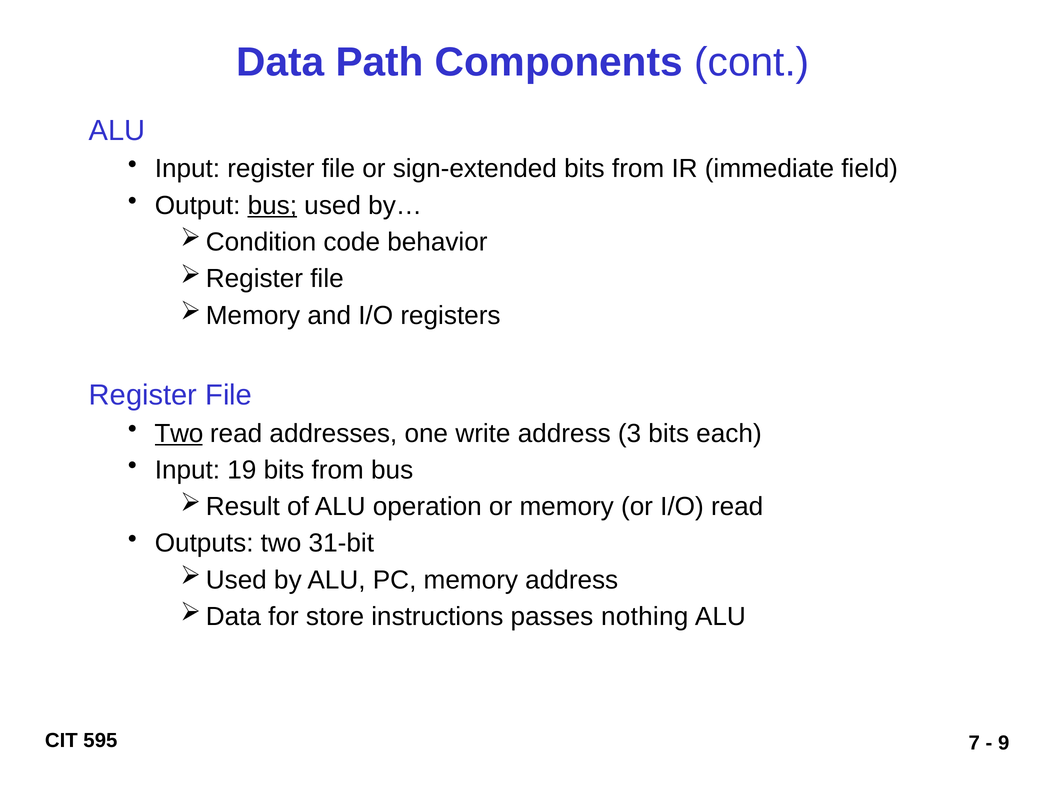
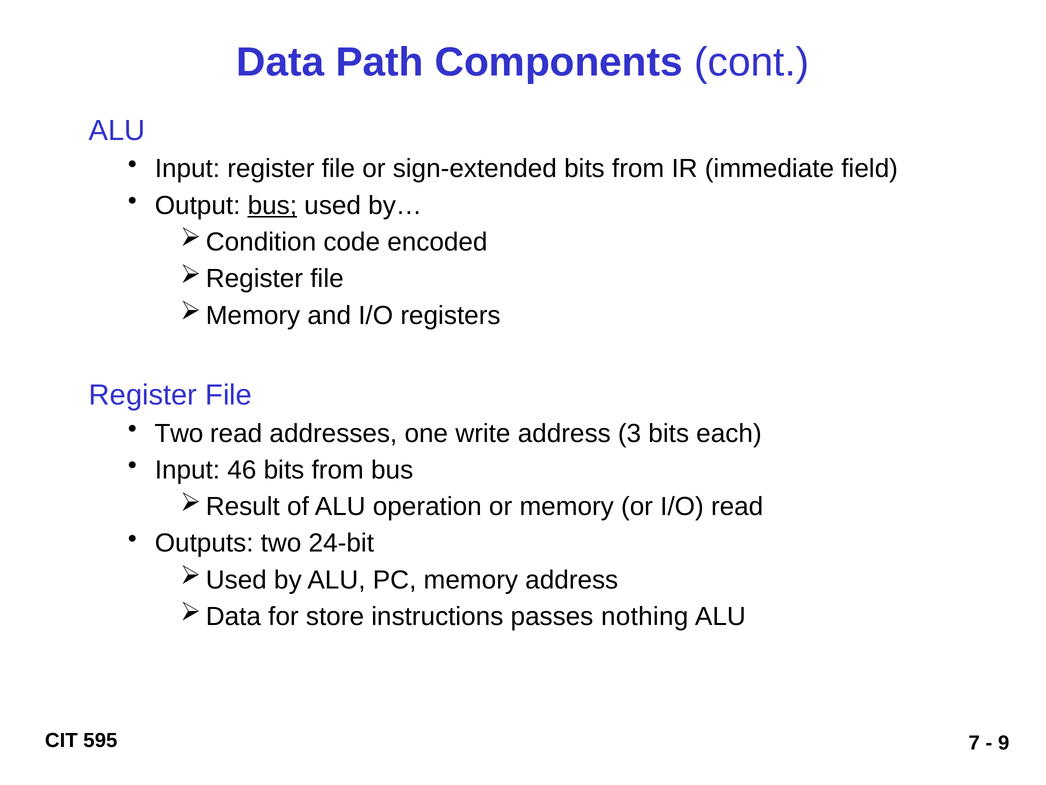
behavior: behavior -> encoded
Two at (179, 433) underline: present -> none
19: 19 -> 46
31-bit: 31-bit -> 24-bit
